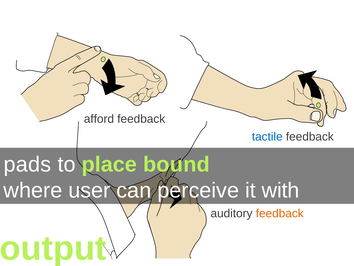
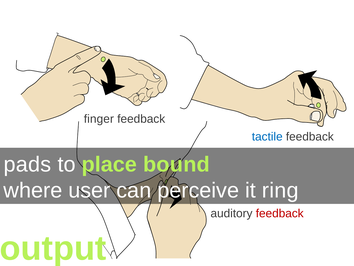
afford: afford -> finger
with: with -> ring
feedback at (280, 213) colour: orange -> red
